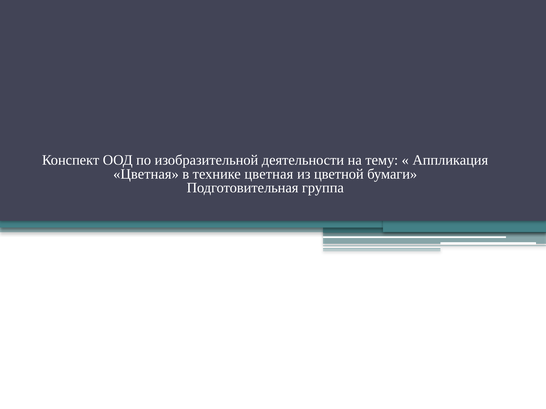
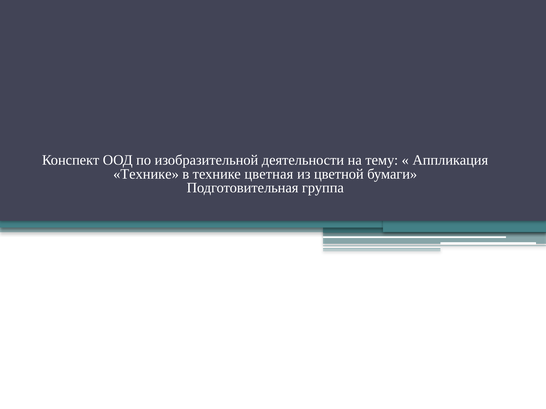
Цветная at (146, 174): Цветная -> Технике
